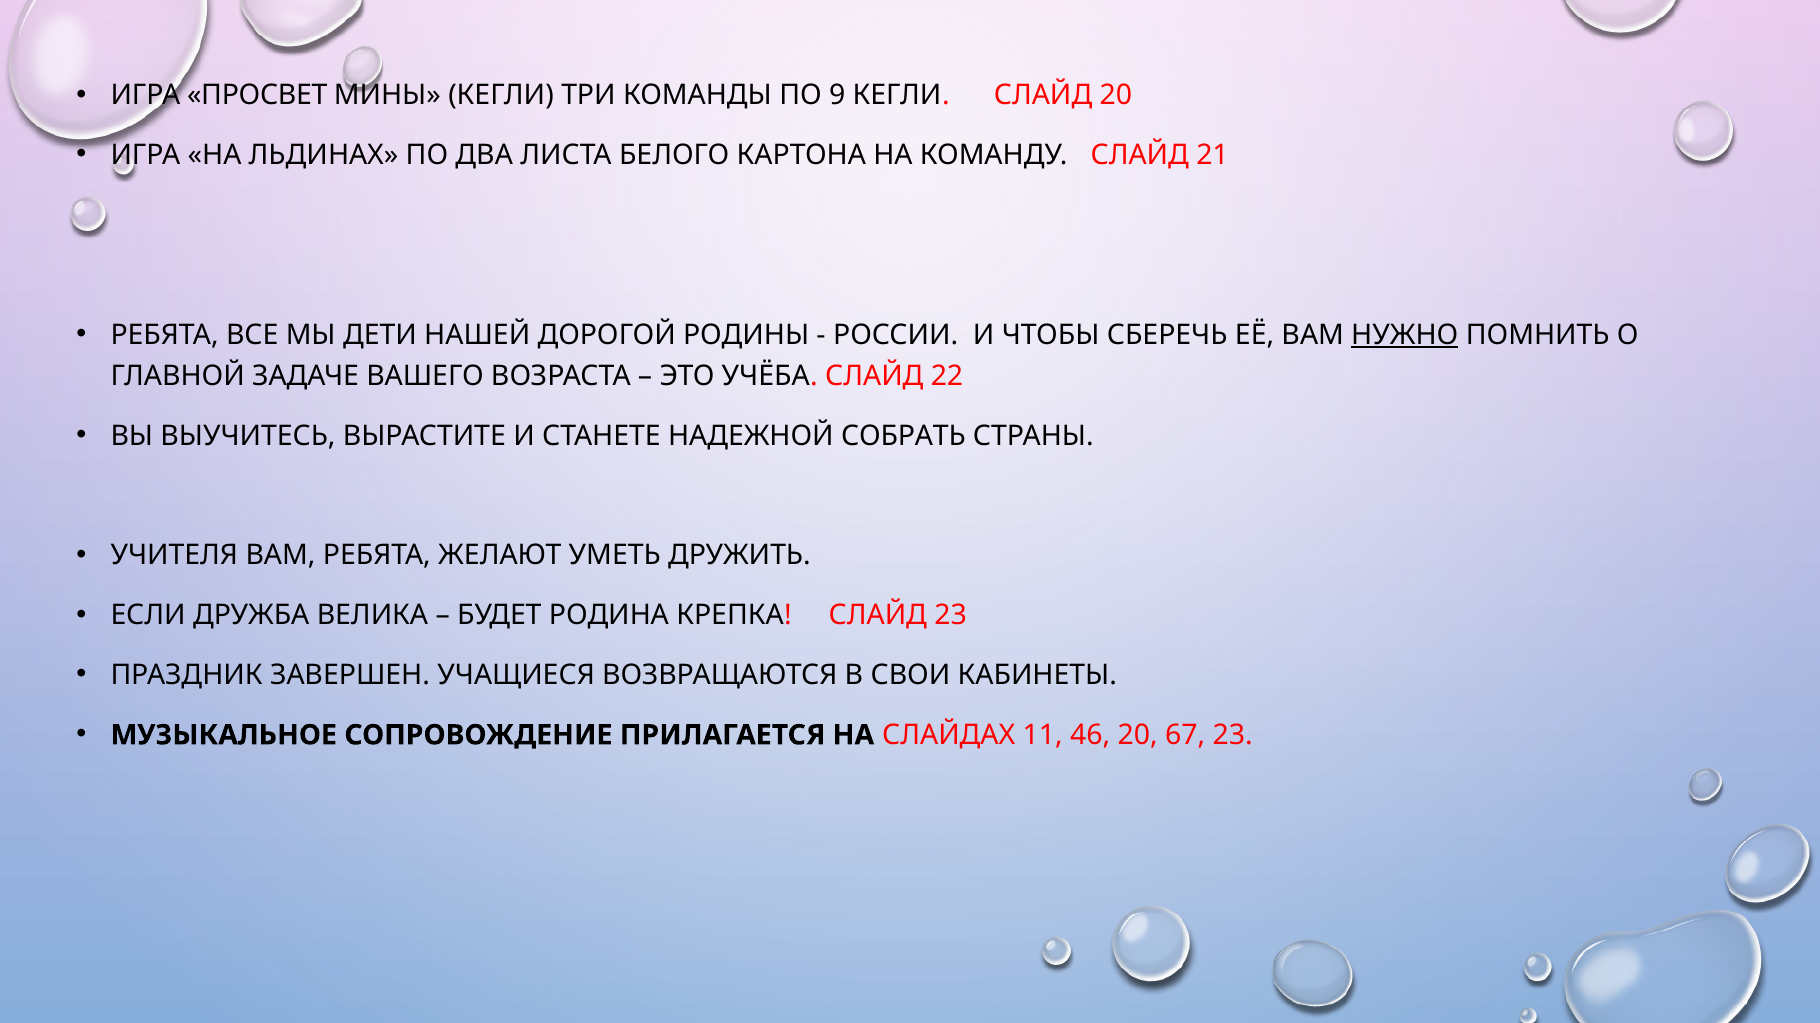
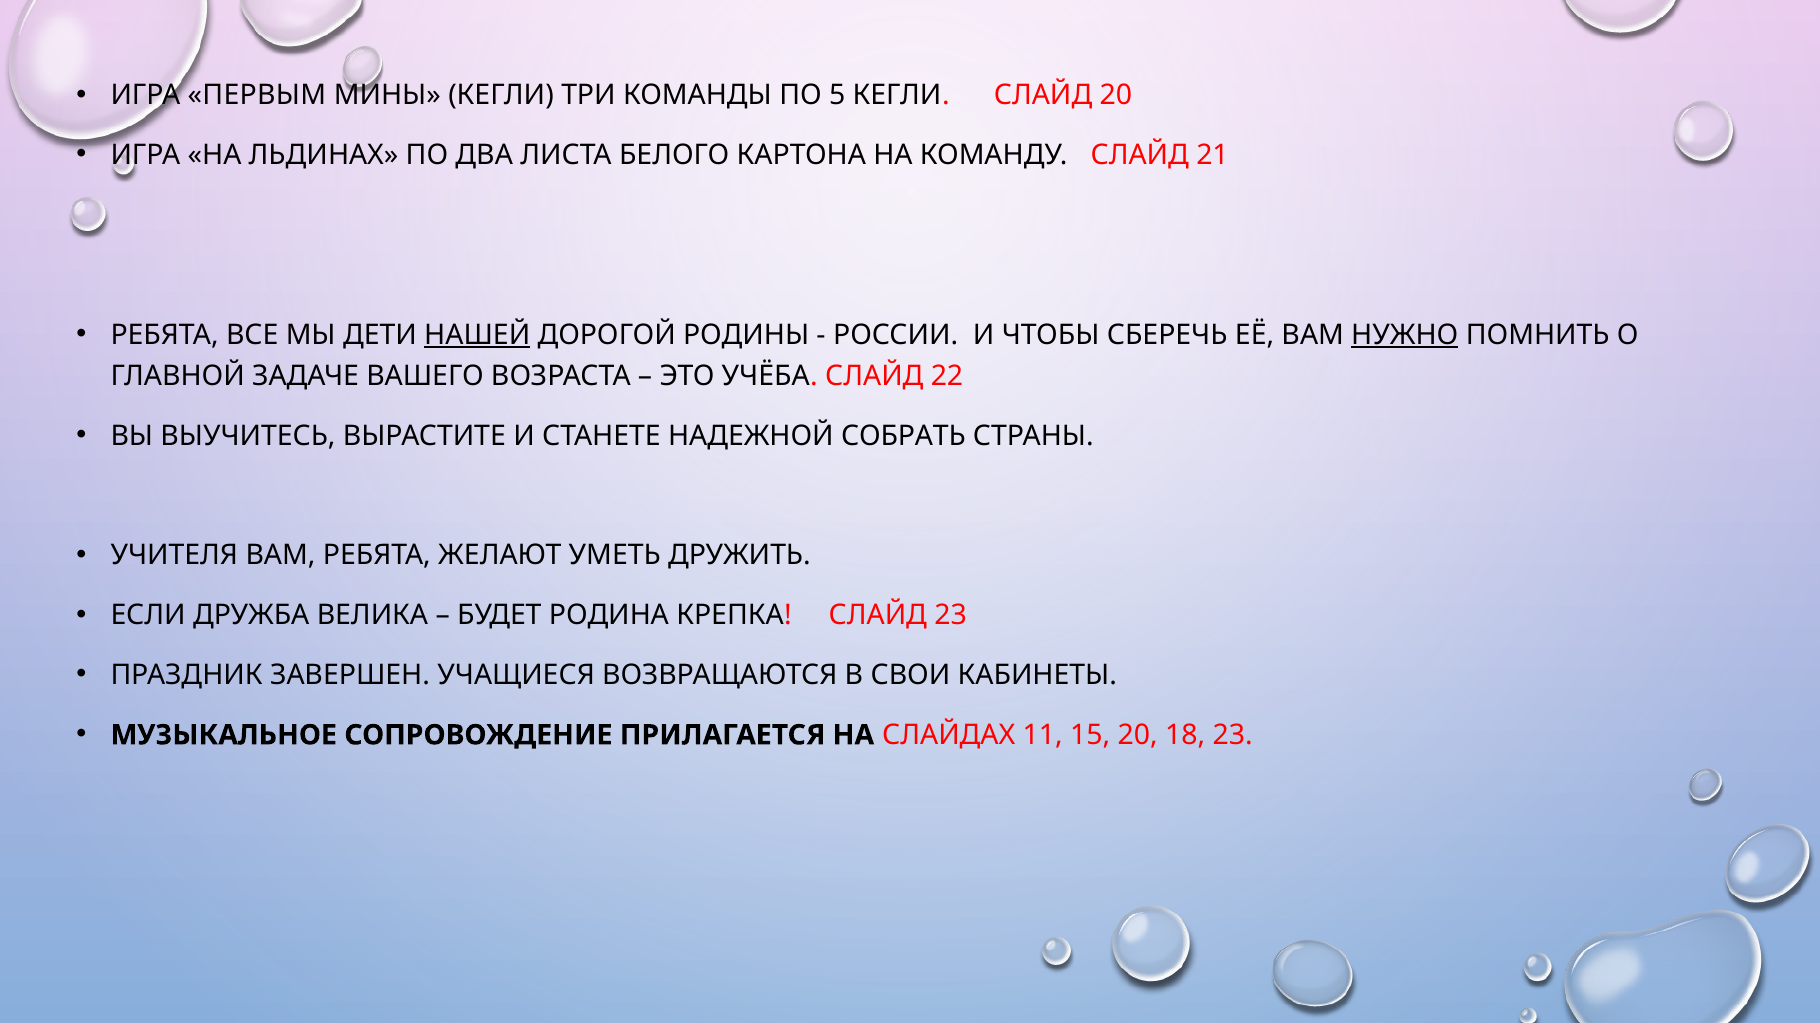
ПРОСВЕТ: ПРОСВЕТ -> ПЕРВЫМ
9: 9 -> 5
НАШЕЙ underline: none -> present
46: 46 -> 15
67: 67 -> 18
